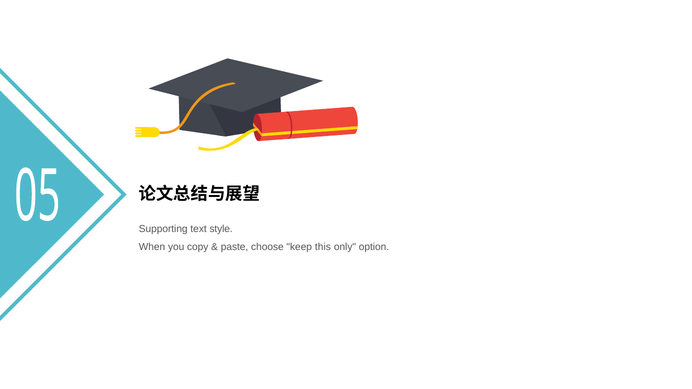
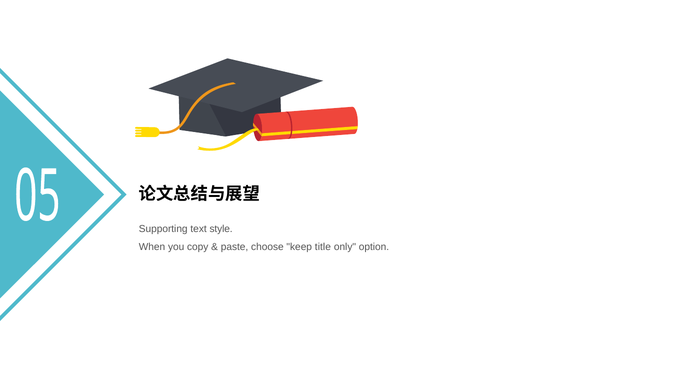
this: this -> title
